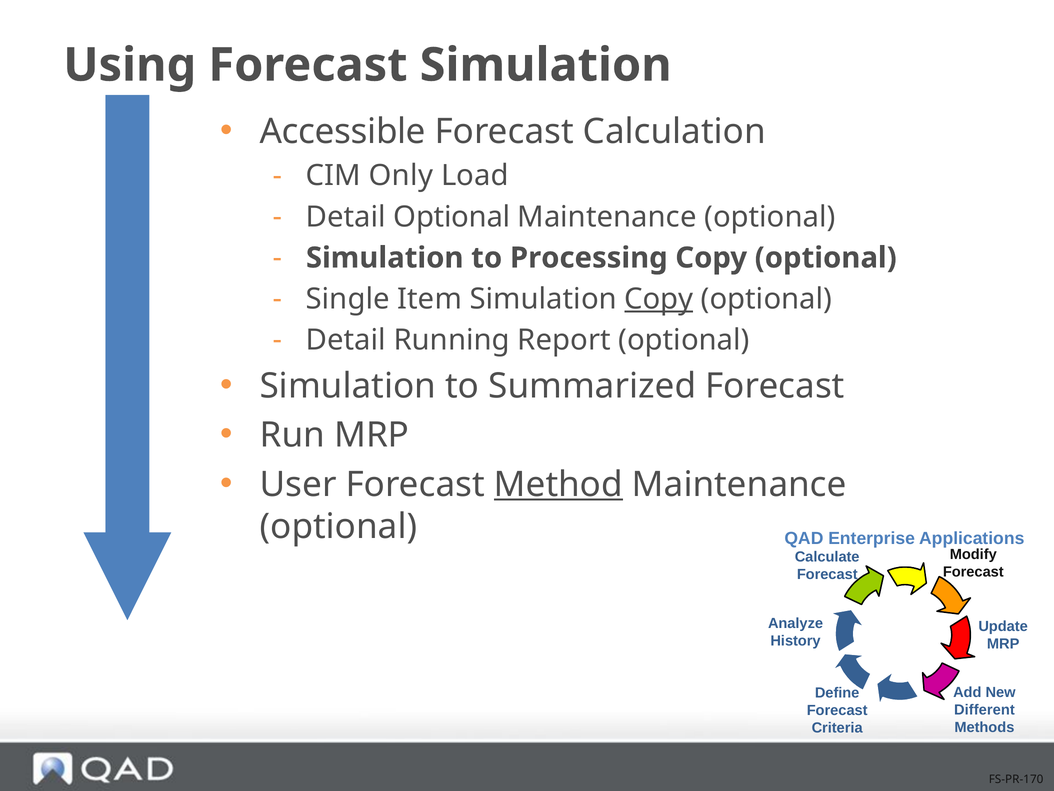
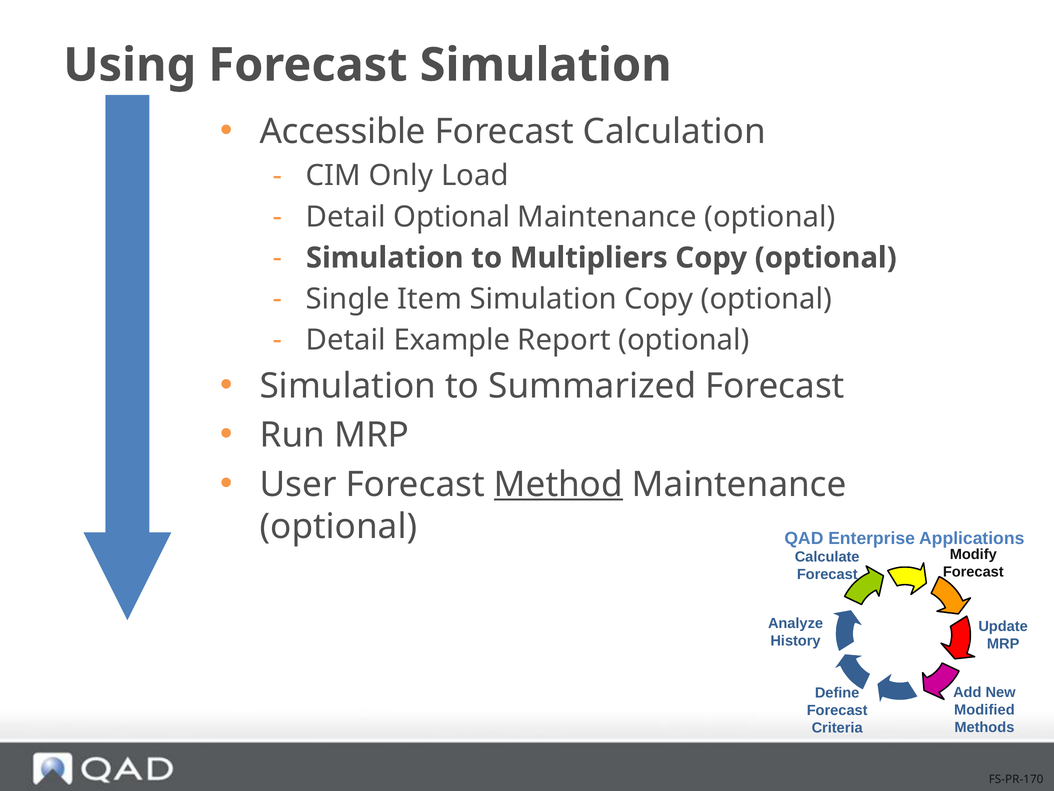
Processing: Processing -> Multipliers
Copy at (659, 299) underline: present -> none
Running: Running -> Example
Different: Different -> Modified
